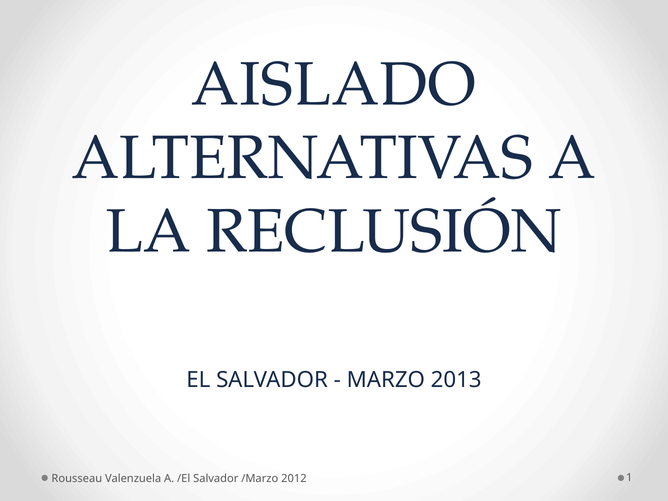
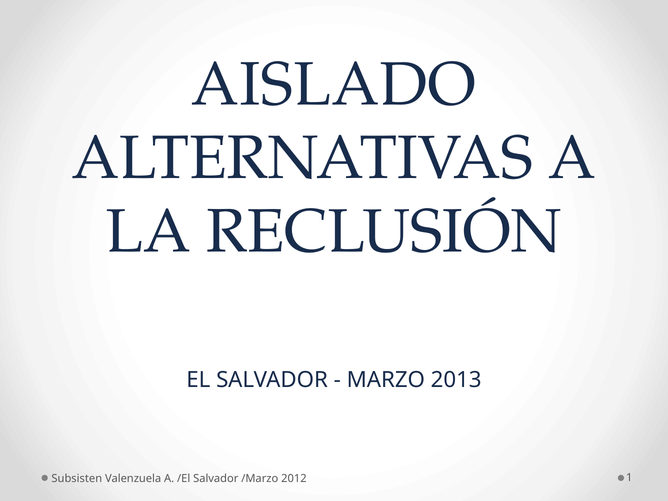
Rousseau: Rousseau -> Subsisten
